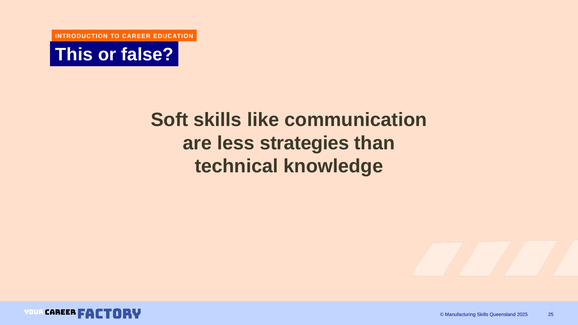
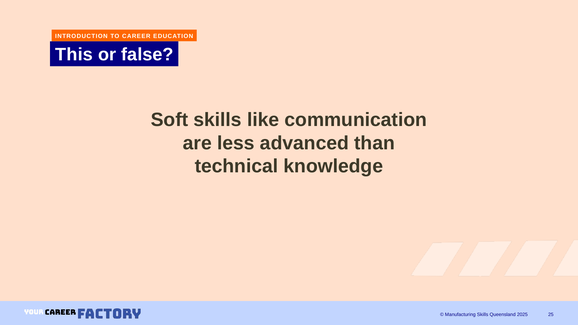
strategies: strategies -> advanced
